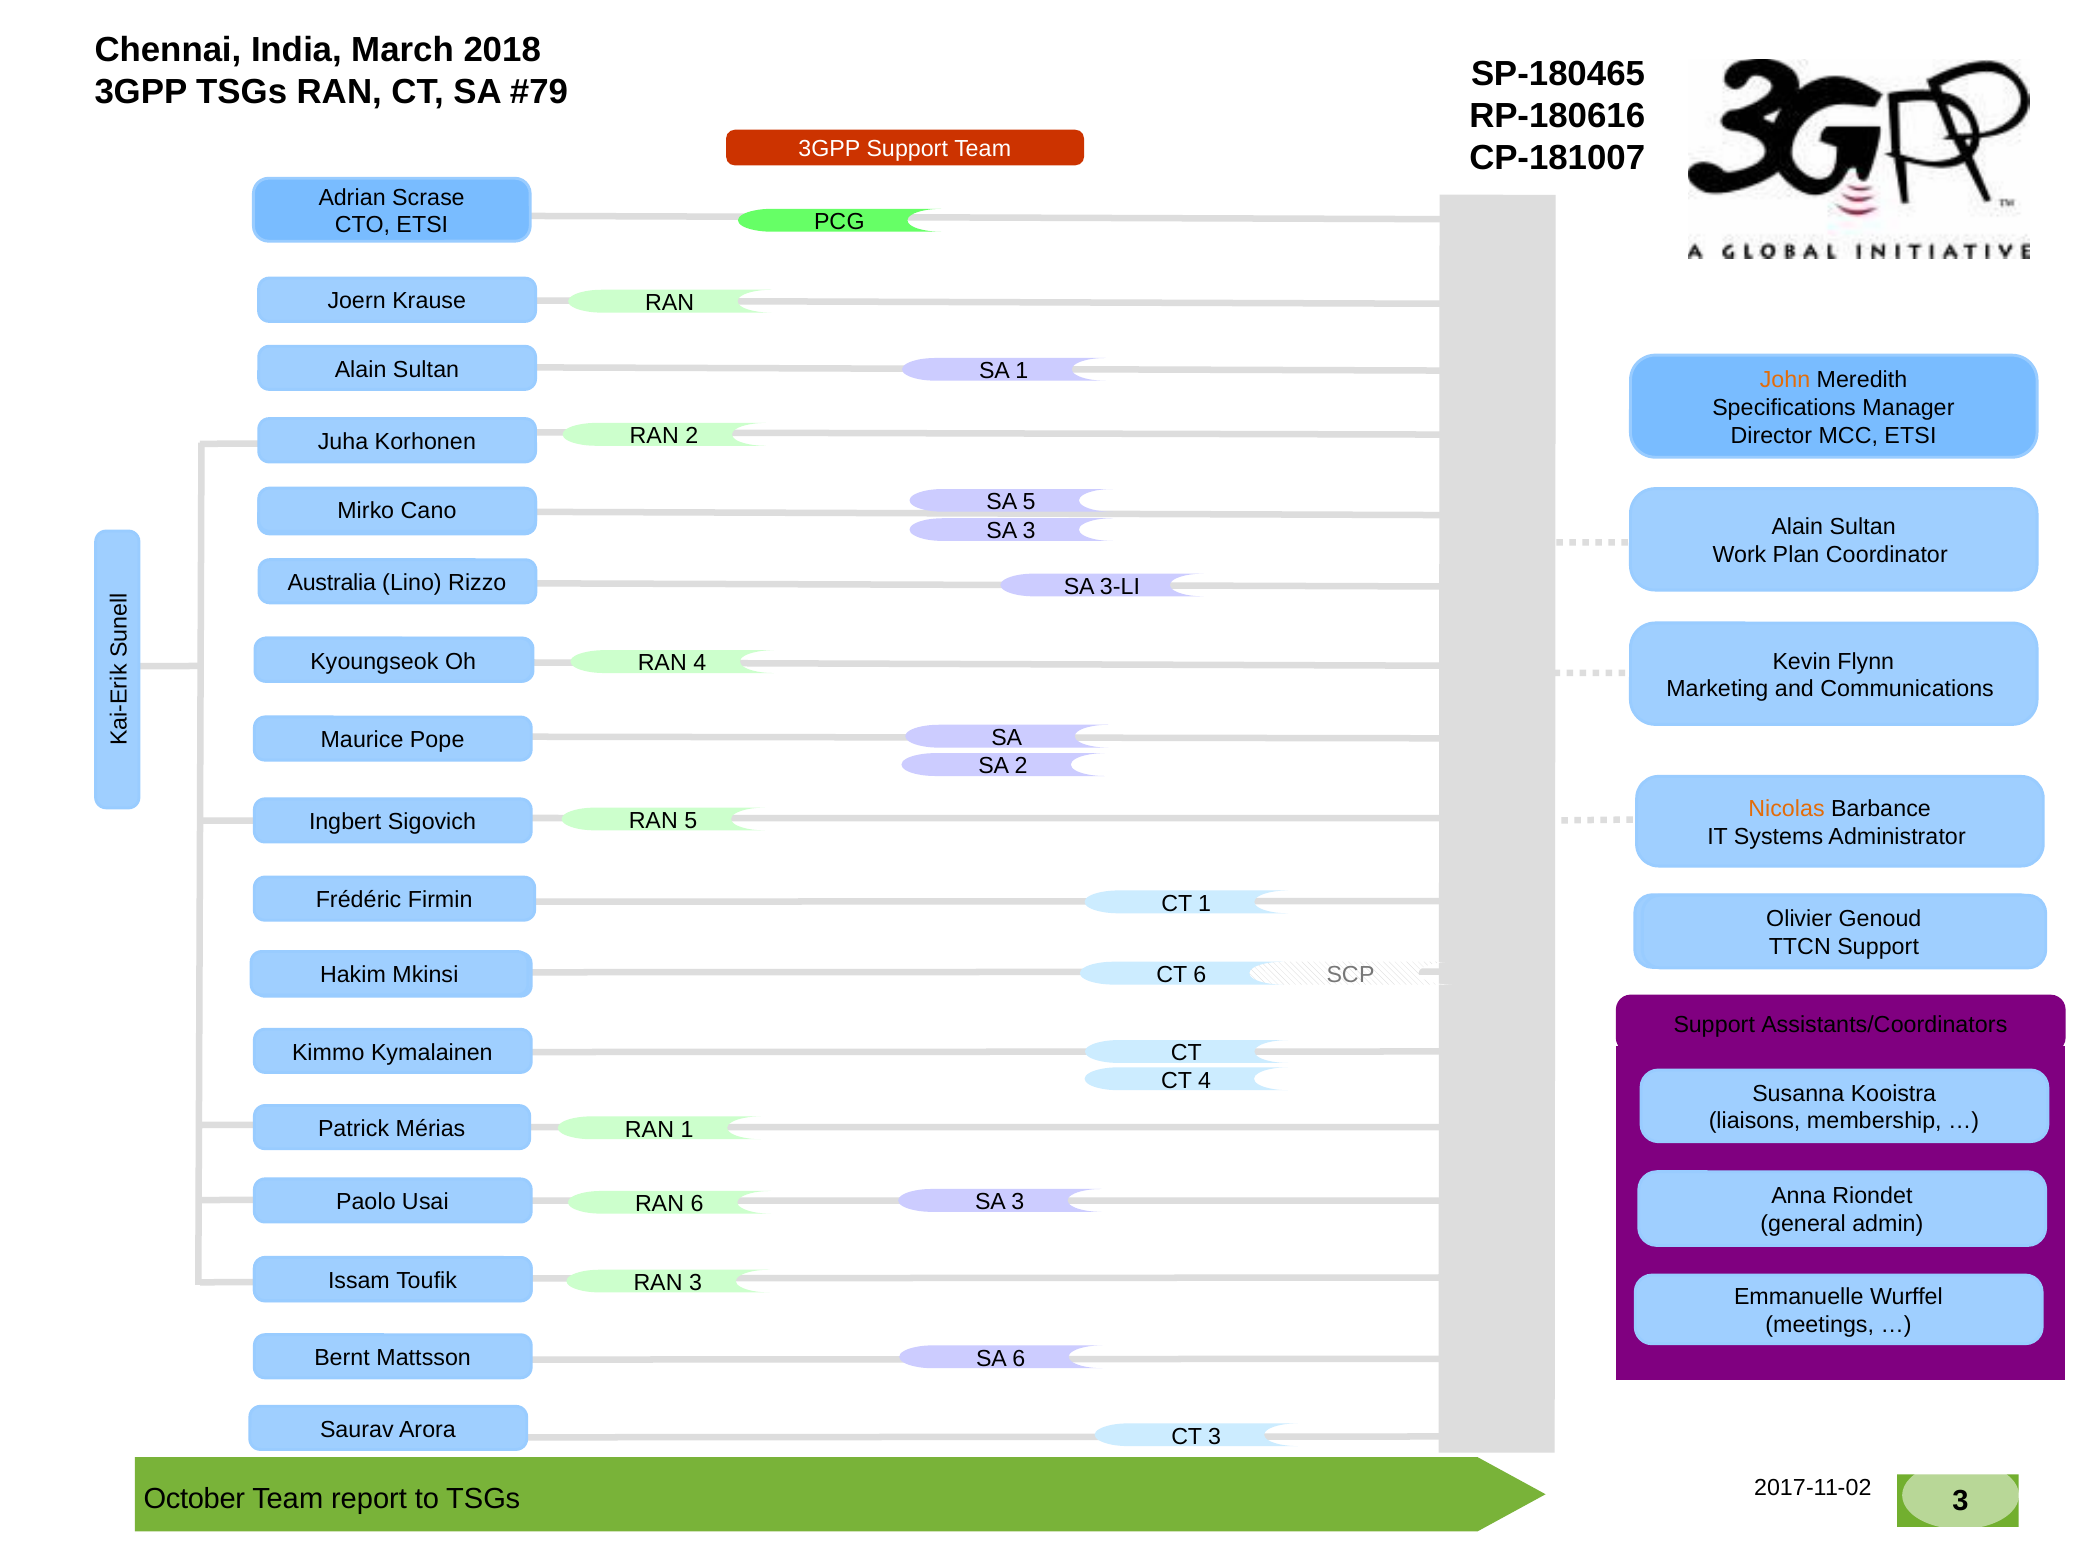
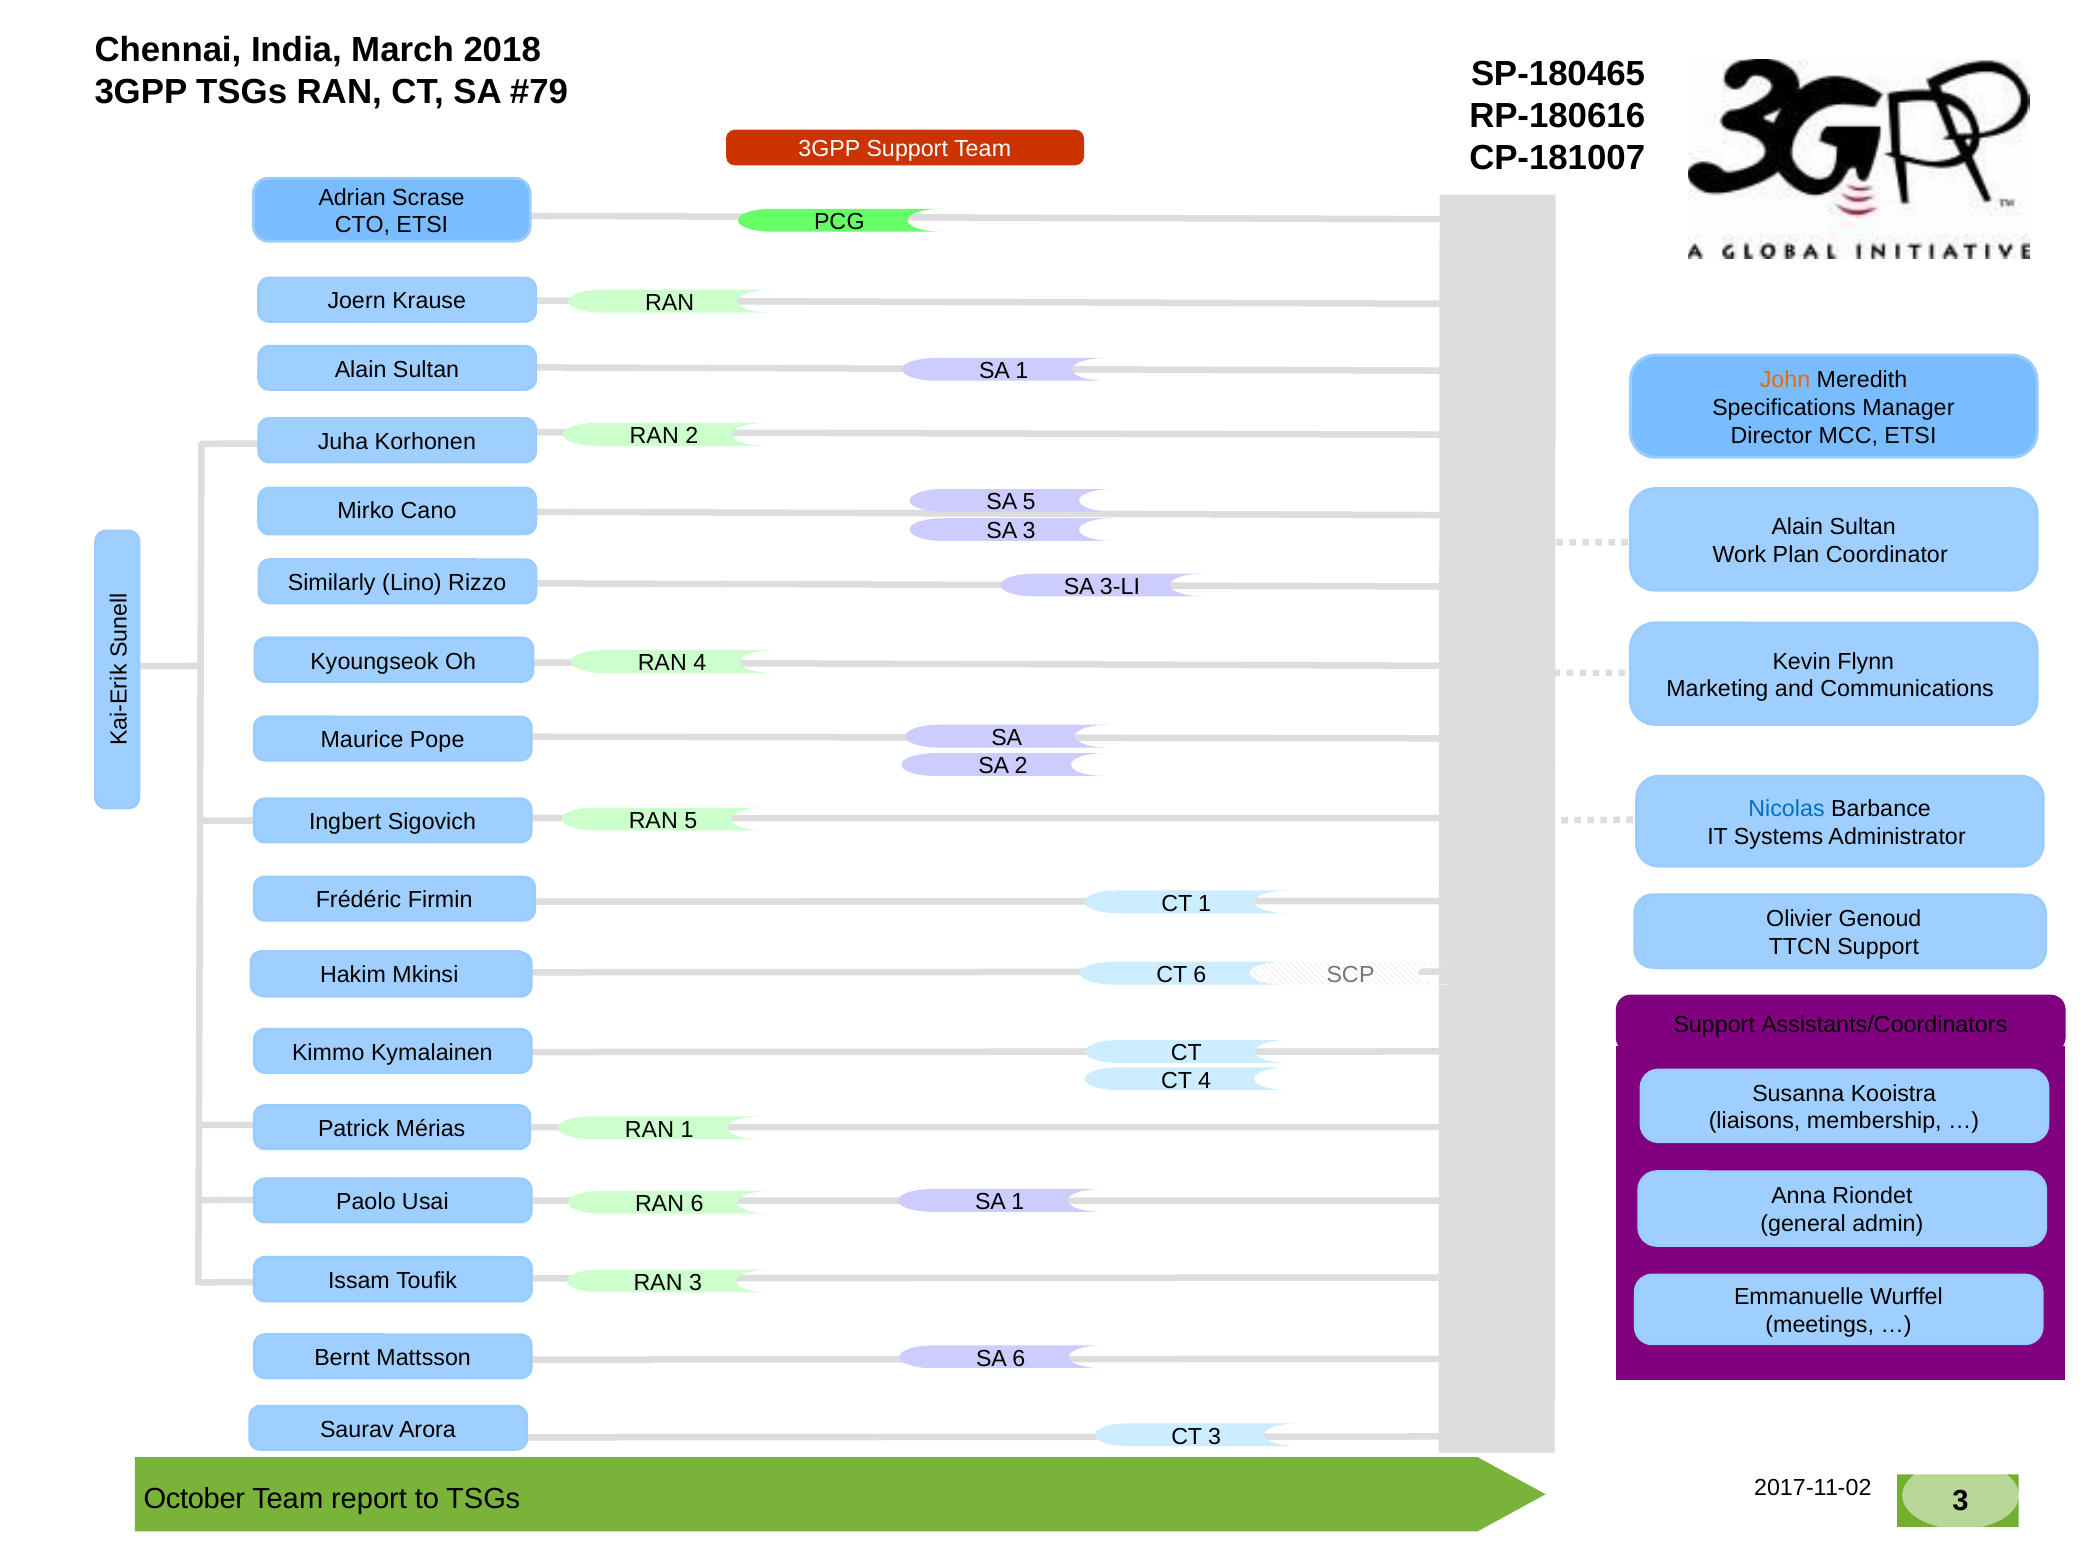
Australia: Australia -> Similarly
Nicolas colour: orange -> blue
3 at (1018, 1202): 3 -> 1
